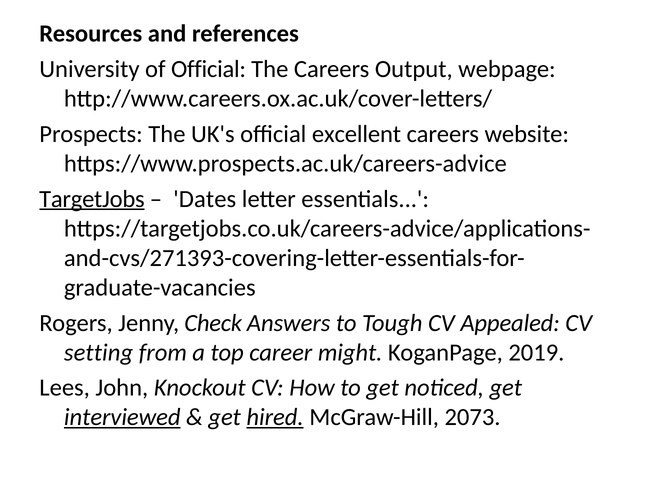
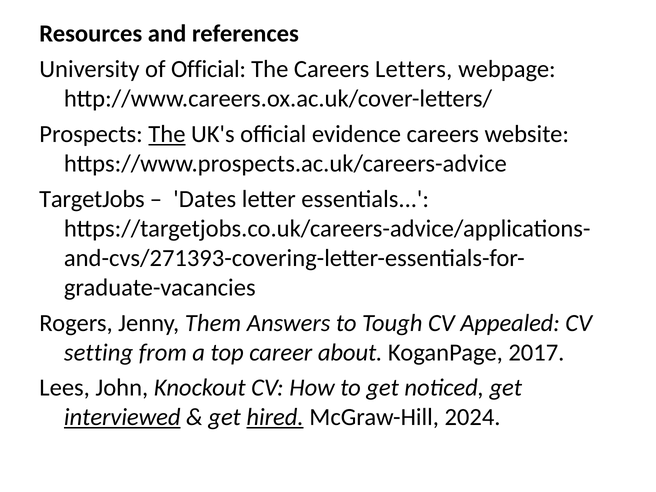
Output: Output -> Letters
The at (167, 134) underline: none -> present
excellent: excellent -> evidence
TargetJobs underline: present -> none
Check: Check -> Them
might: might -> about
2019: 2019 -> 2017
2073: 2073 -> 2024
